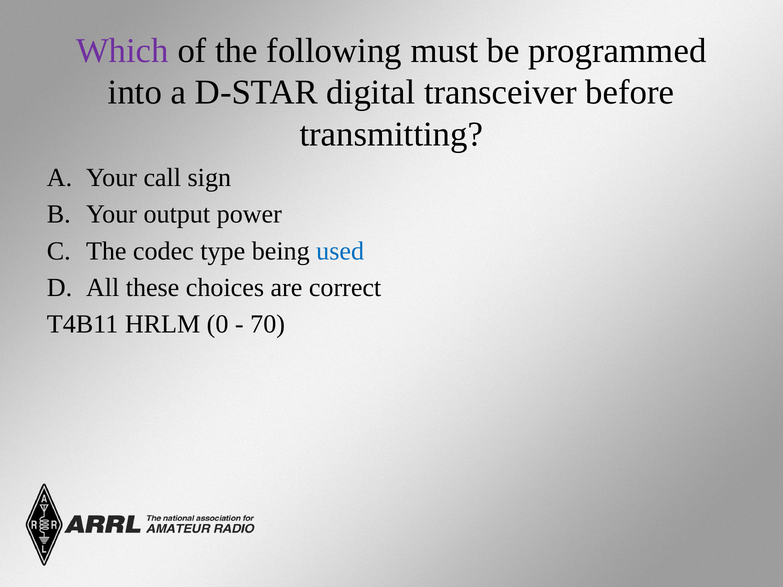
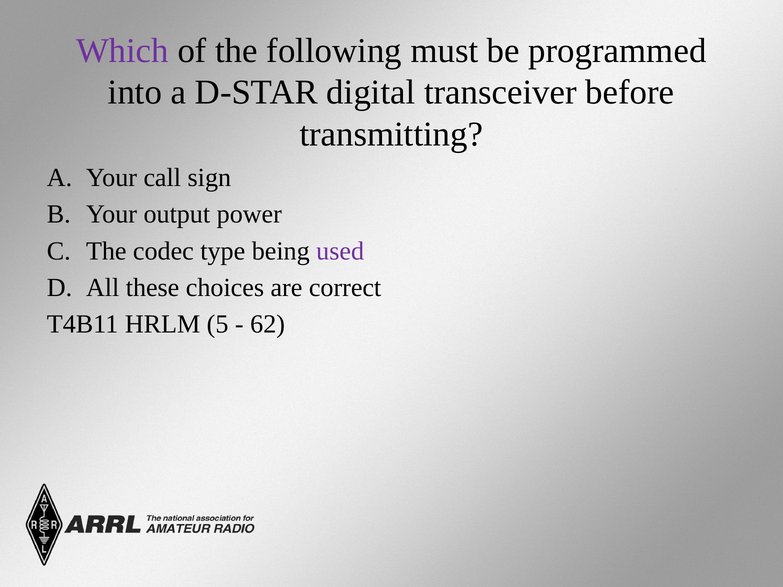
used colour: blue -> purple
0: 0 -> 5
70: 70 -> 62
